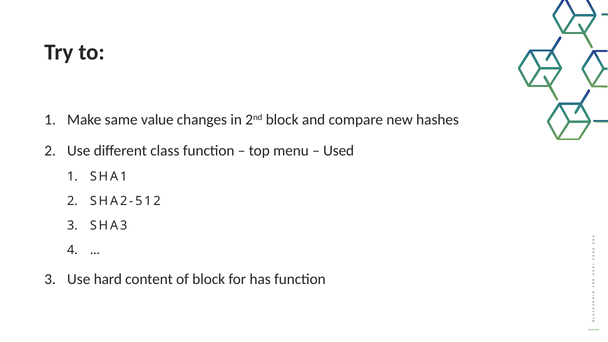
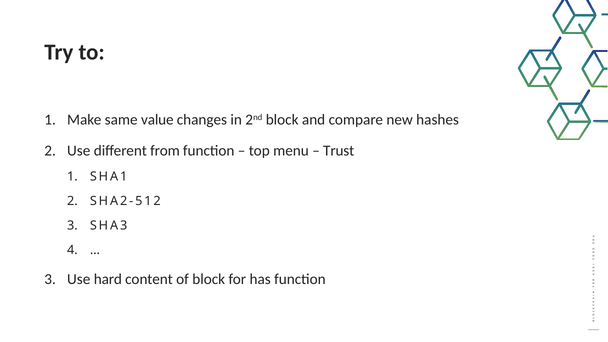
class: class -> from
Used: Used -> Trust
